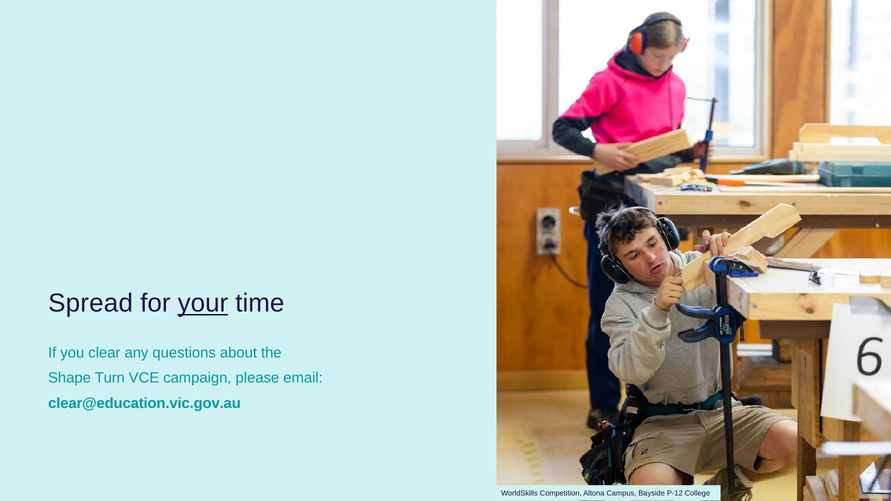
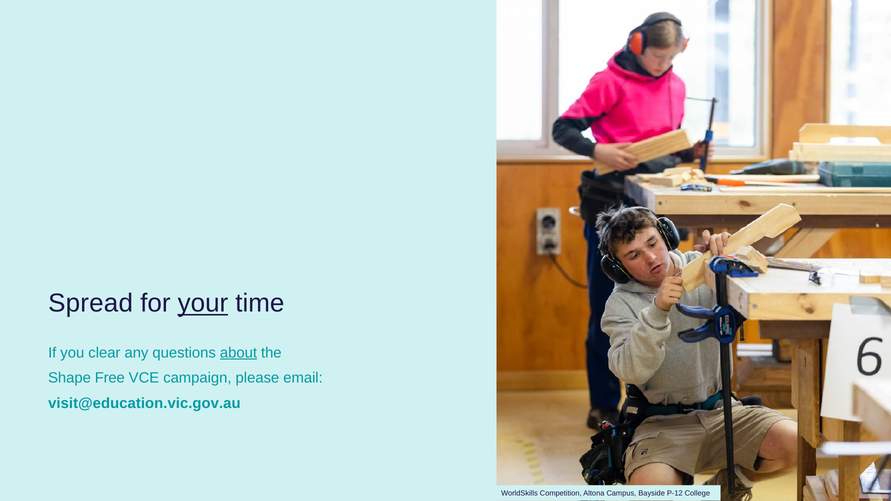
about underline: none -> present
Turn: Turn -> Free
clear@education.vic.gov.au: clear@education.vic.gov.au -> visit@education.vic.gov.au
